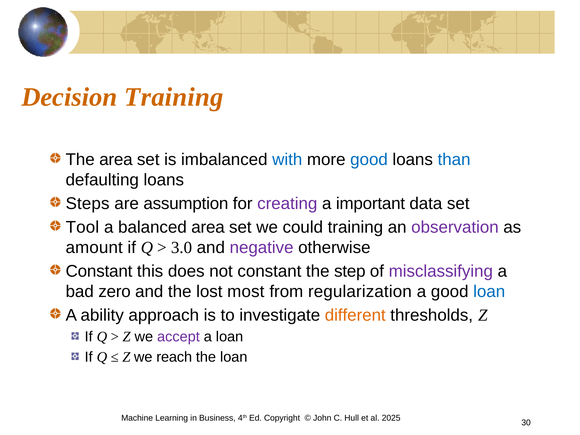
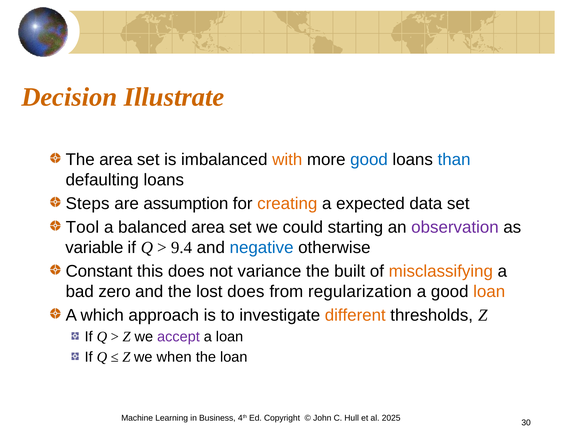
Decision Training: Training -> Illustrate
with colour: blue -> orange
creating colour: purple -> orange
important: important -> expected
could training: training -> starting
amount: amount -> variable
3.0: 3.0 -> 9.4
negative colour: purple -> blue
not constant: constant -> variance
step: step -> built
misclassifying colour: purple -> orange
lost most: most -> does
loan at (489, 291) colour: blue -> orange
ability: ability -> which
reach: reach -> when
